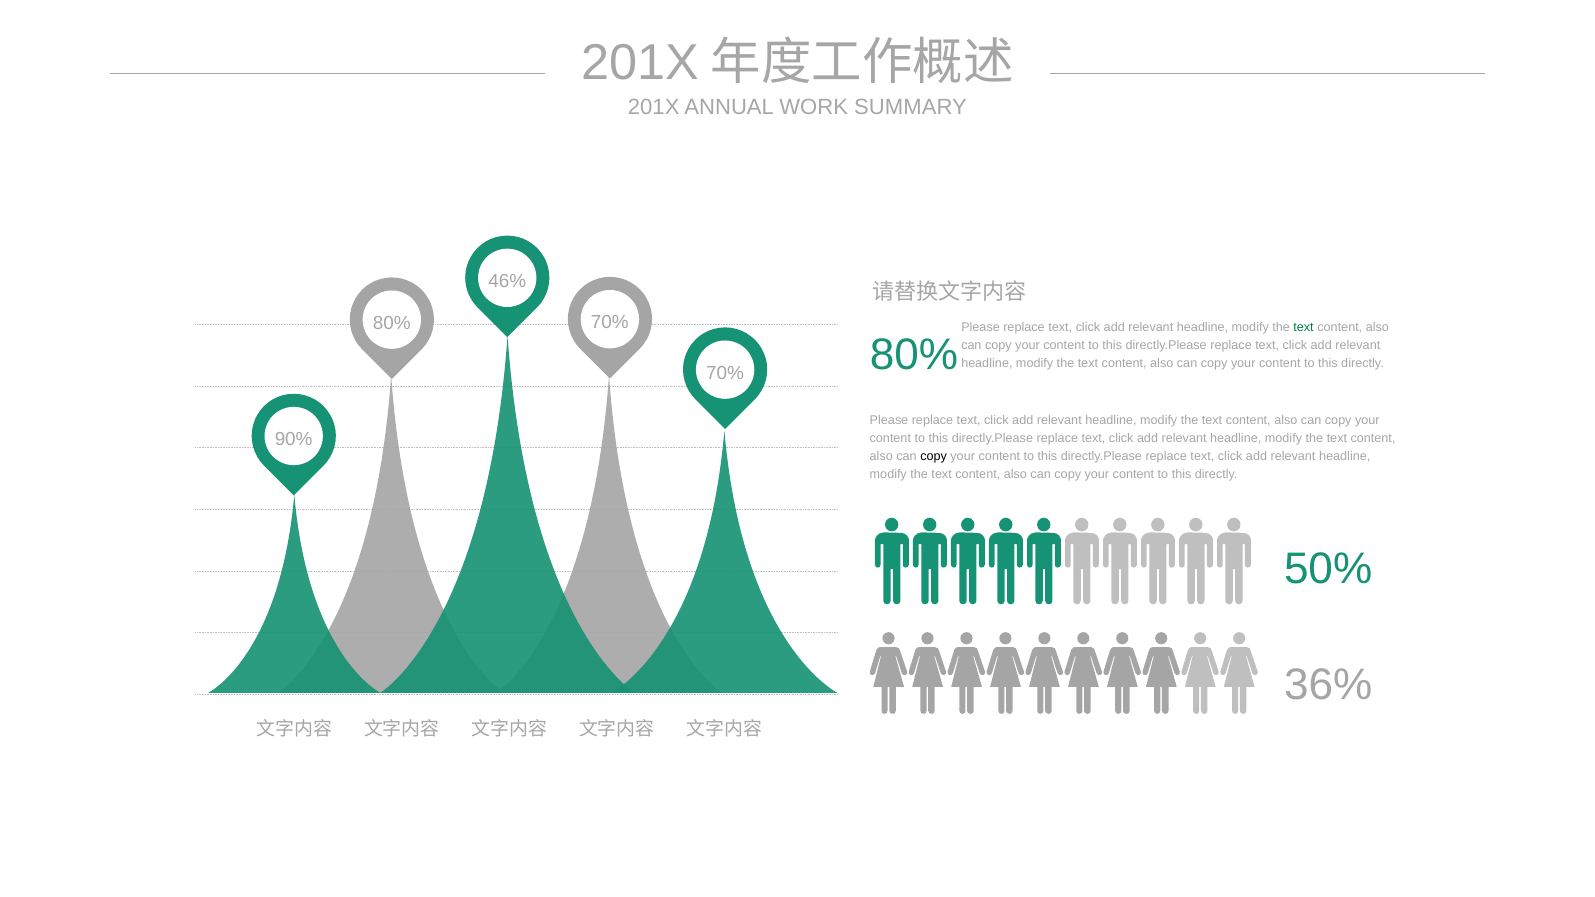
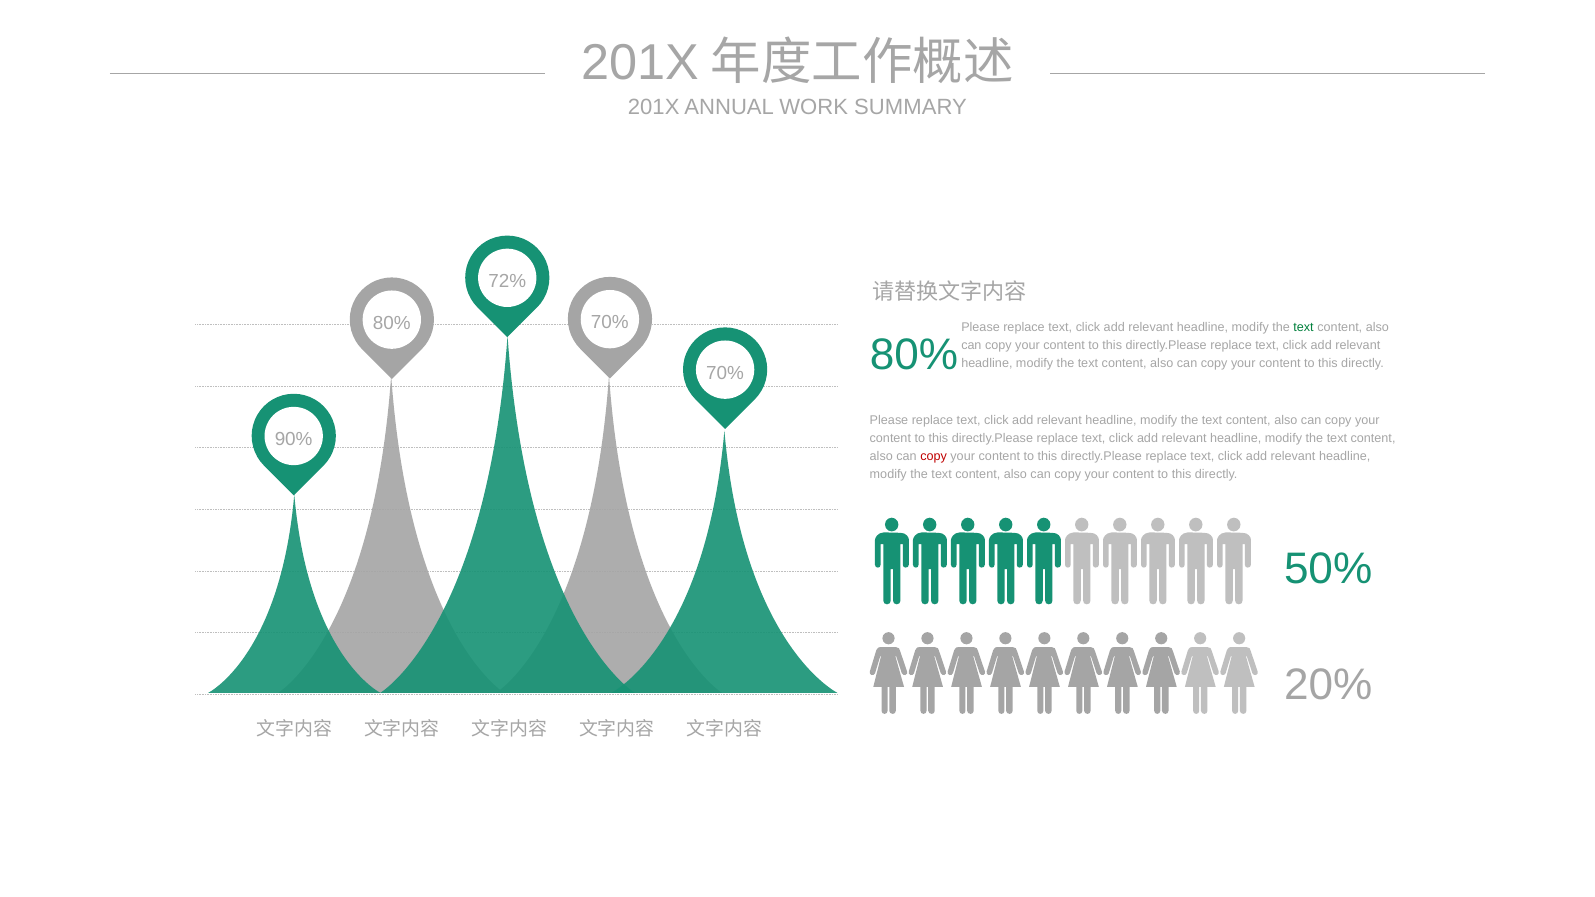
46%: 46% -> 72%
copy at (934, 456) colour: black -> red
36%: 36% -> 20%
